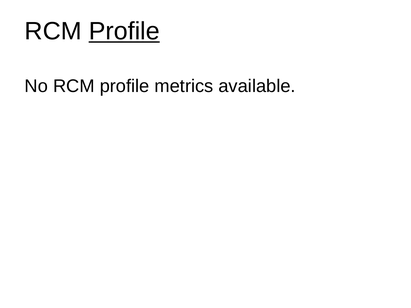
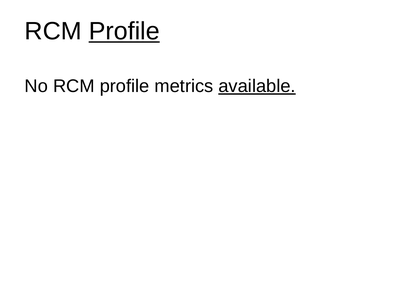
available underline: none -> present
